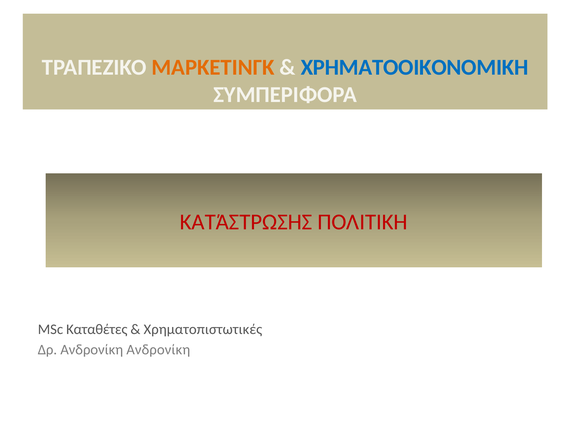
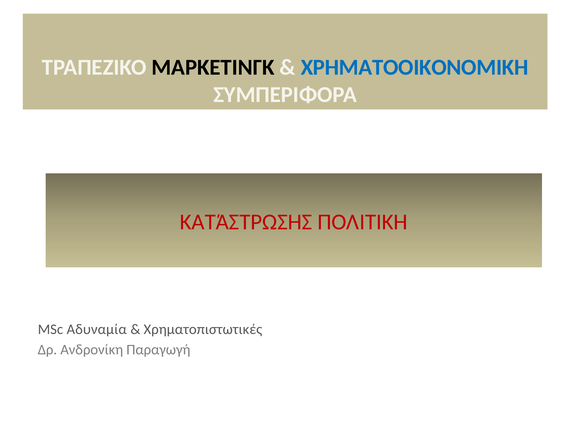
ΜΑΡΚΕΤΙΝΓΚ colour: orange -> black
Καταθέτες: Καταθέτες -> Αδυναμία
Ανδρονίκη Ανδρονίκη: Ανδρονίκη -> Παραγωγή
